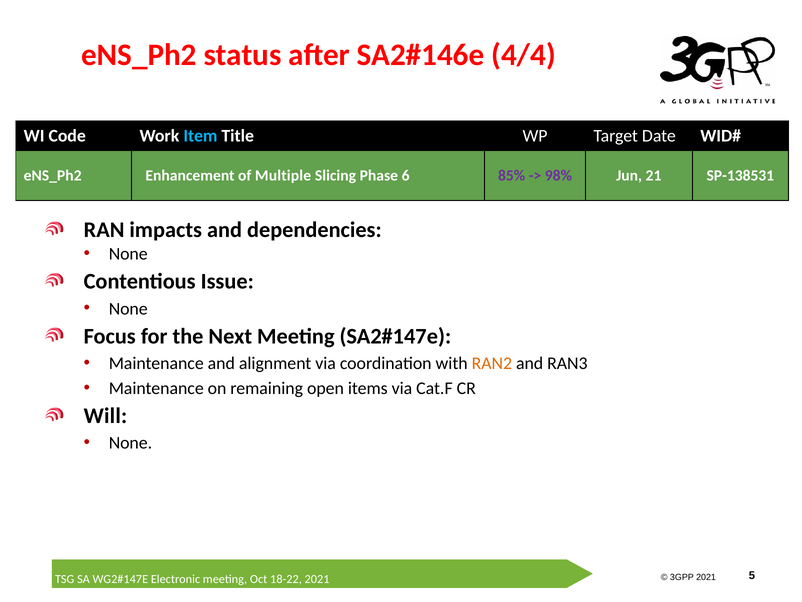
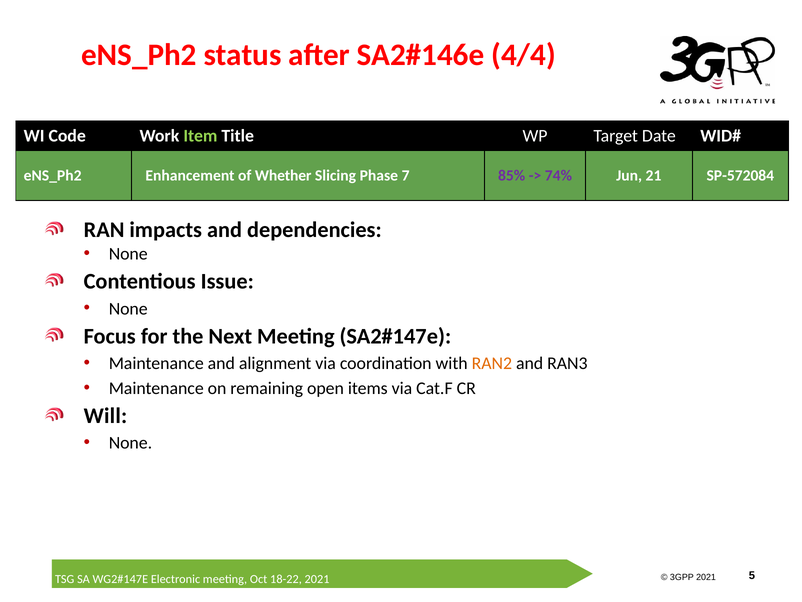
Item colour: light blue -> light green
Multiple: Multiple -> Whether
6: 6 -> 7
98%: 98% -> 74%
SP-138531: SP-138531 -> SP-572084
